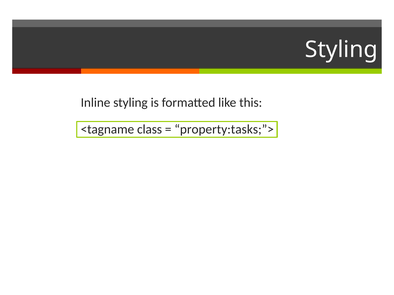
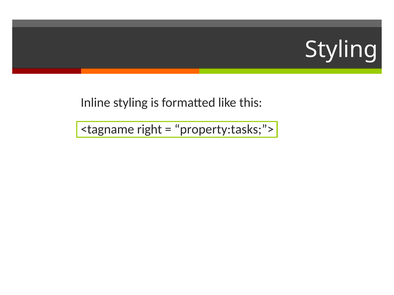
class: class -> right
